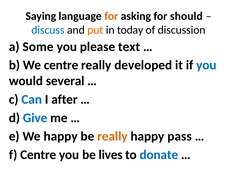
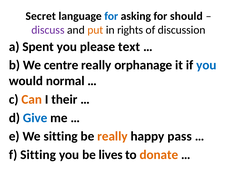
Saying: Saying -> Secret
for at (111, 16) colour: orange -> blue
discuss colour: blue -> purple
today: today -> rights
Some: Some -> Spent
developed: developed -> orphanage
several: several -> normal
Can colour: blue -> orange
after: after -> their
We happy: happy -> sitting
f Centre: Centre -> Sitting
donate colour: blue -> orange
